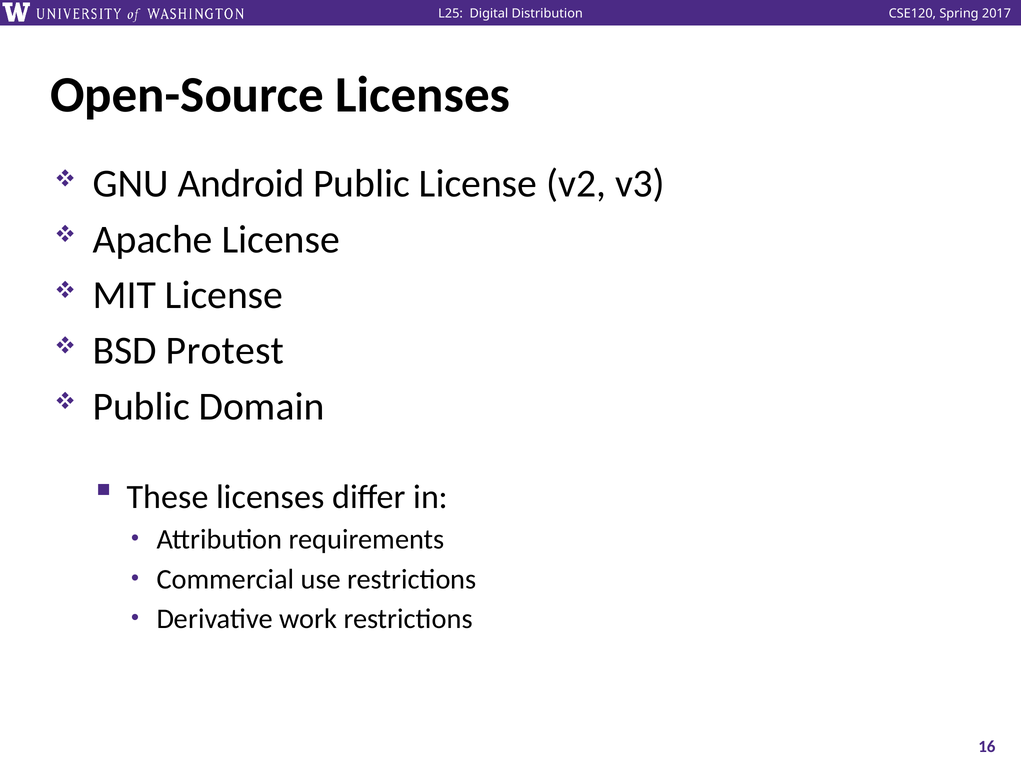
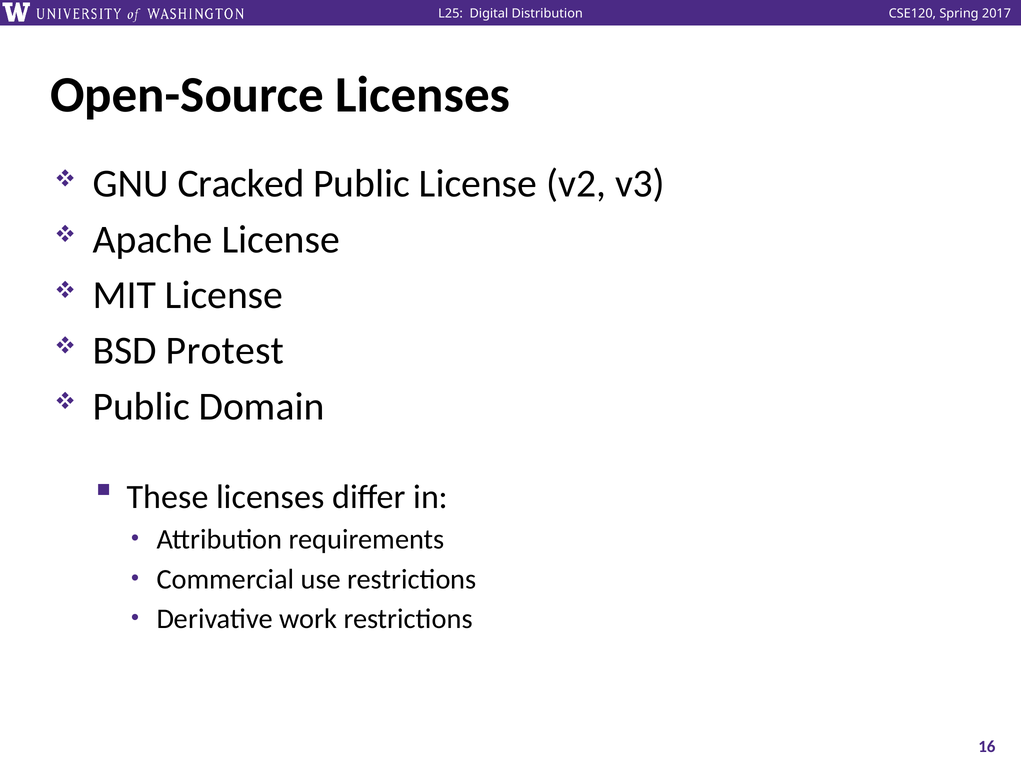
Android: Android -> Cracked
